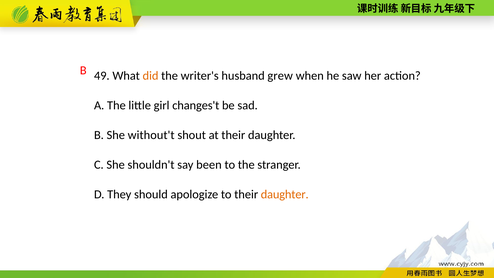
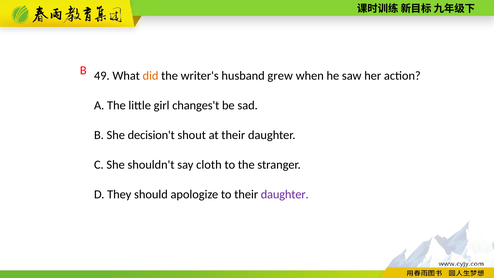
without't: without't -> decision't
been: been -> cloth
daughter at (285, 194) colour: orange -> purple
